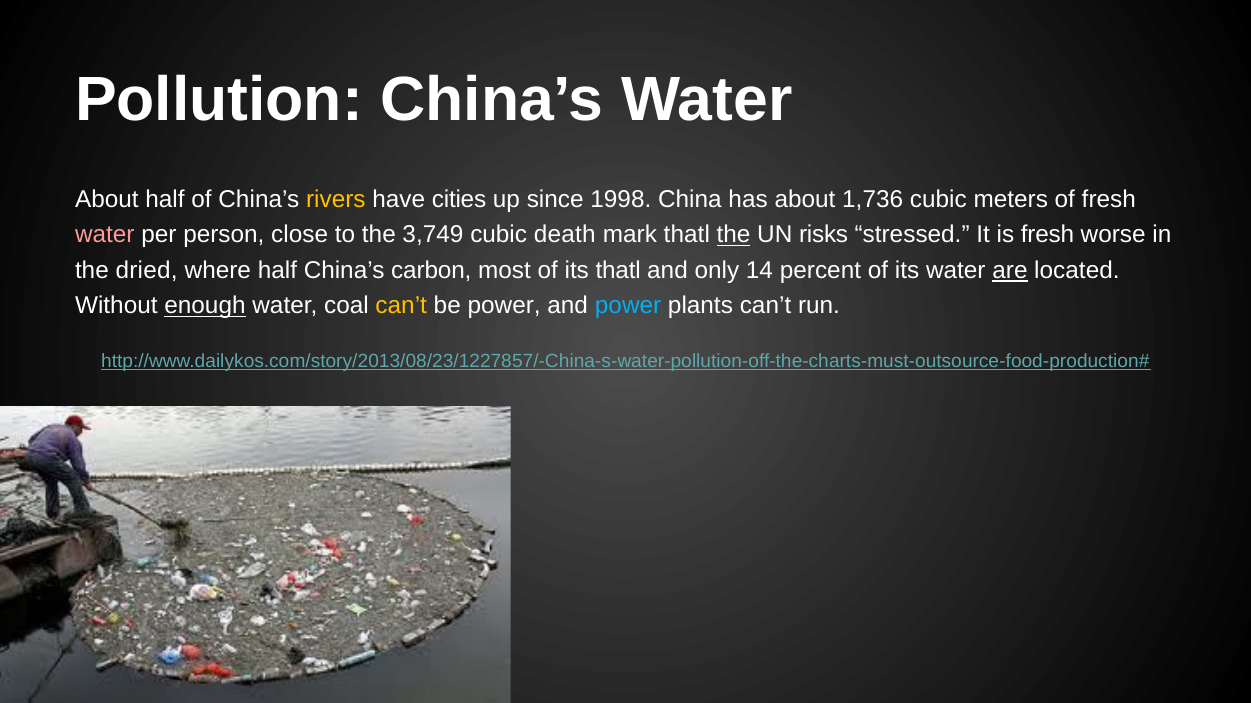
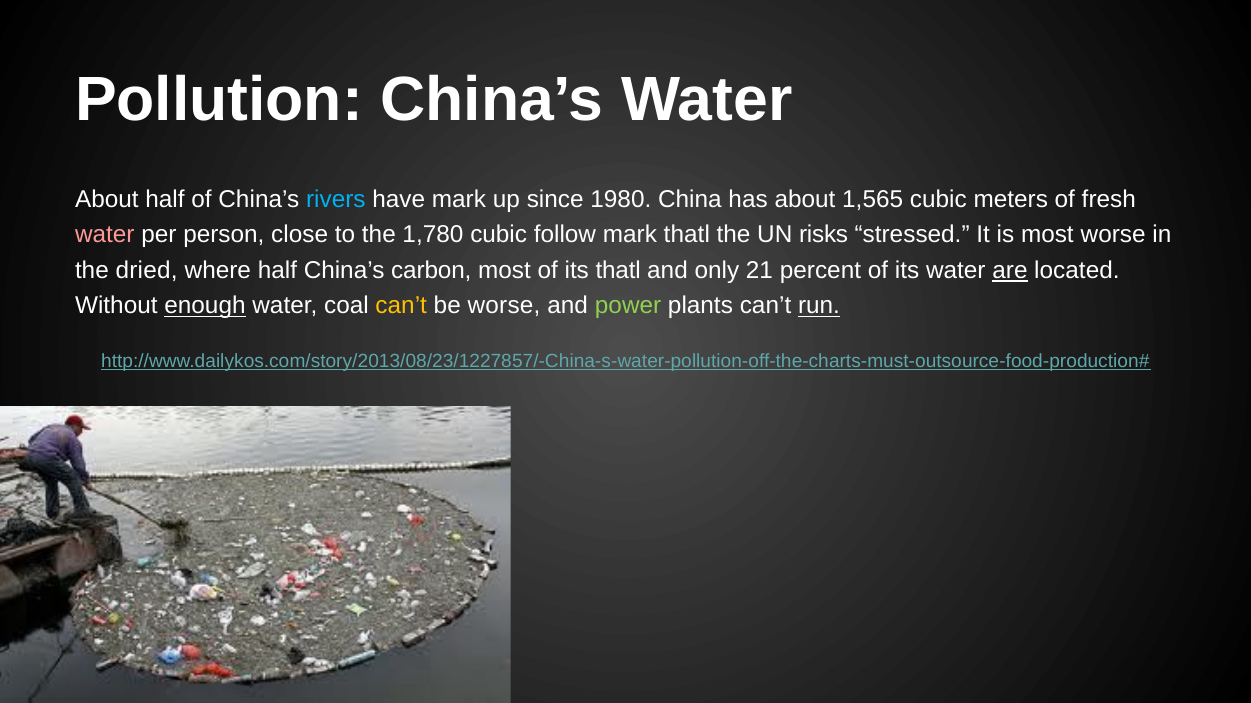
rivers colour: yellow -> light blue
have cities: cities -> mark
1998: 1998 -> 1980
1,736: 1,736 -> 1,565
3,749: 3,749 -> 1,780
death: death -> follow
the at (733, 235) underline: present -> none
is fresh: fresh -> most
14: 14 -> 21
be power: power -> worse
power at (628, 306) colour: light blue -> light green
run underline: none -> present
